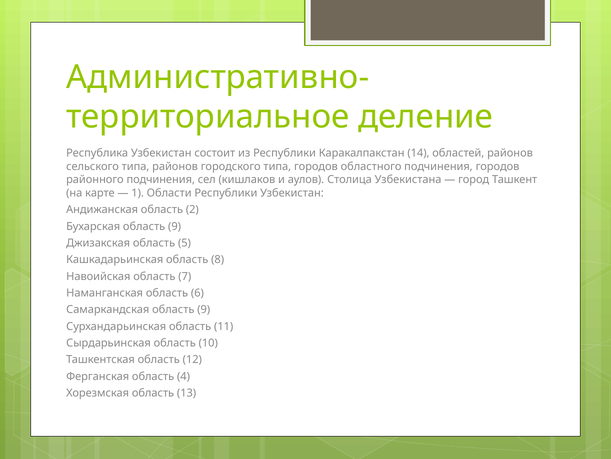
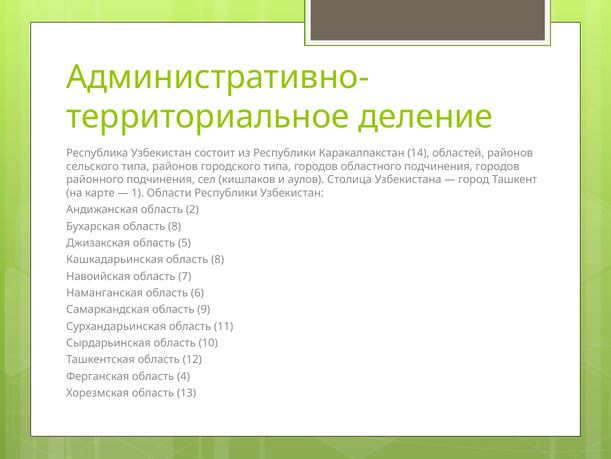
Бухарская область 9: 9 -> 8
